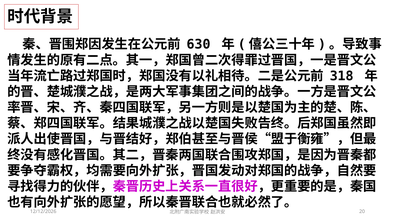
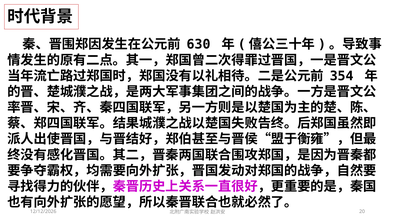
318: 318 -> 354
